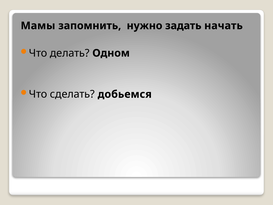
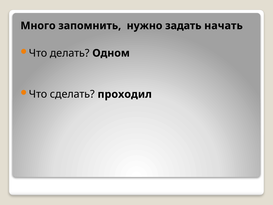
Мамы: Мамы -> Много
добьемся: добьемся -> проходил
